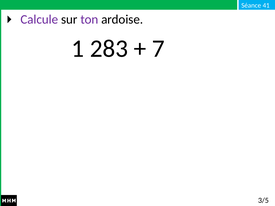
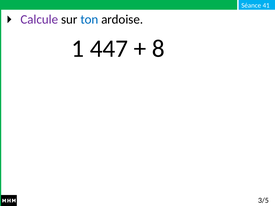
ton colour: purple -> blue
283: 283 -> 447
7: 7 -> 8
